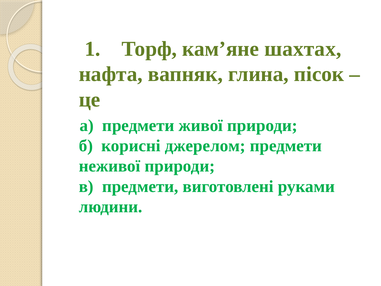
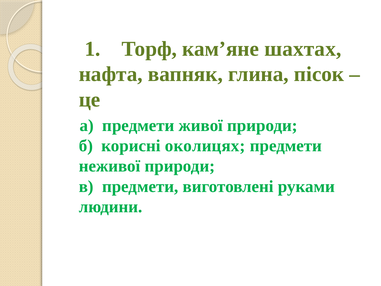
джерелом: джерелом -> околицях
